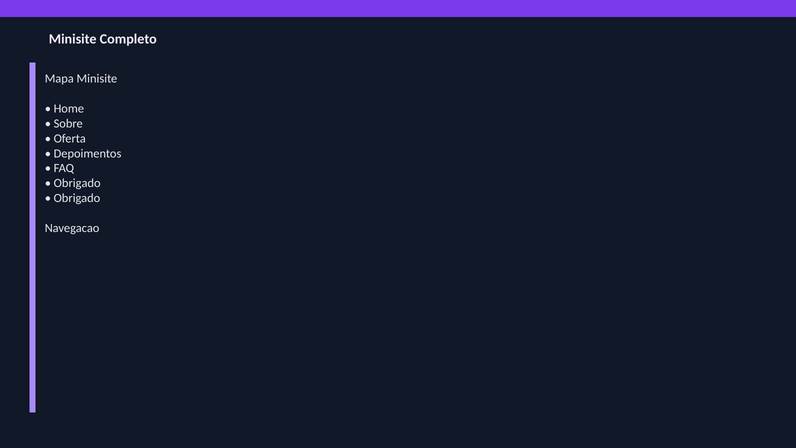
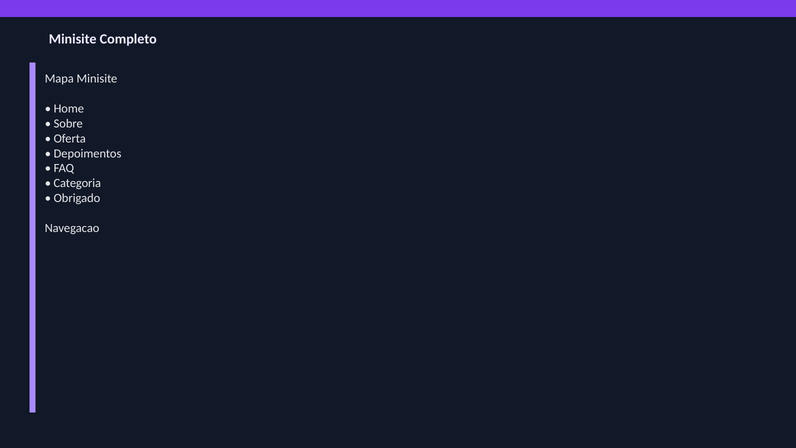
Obrigado at (77, 183): Obrigado -> Categoria
